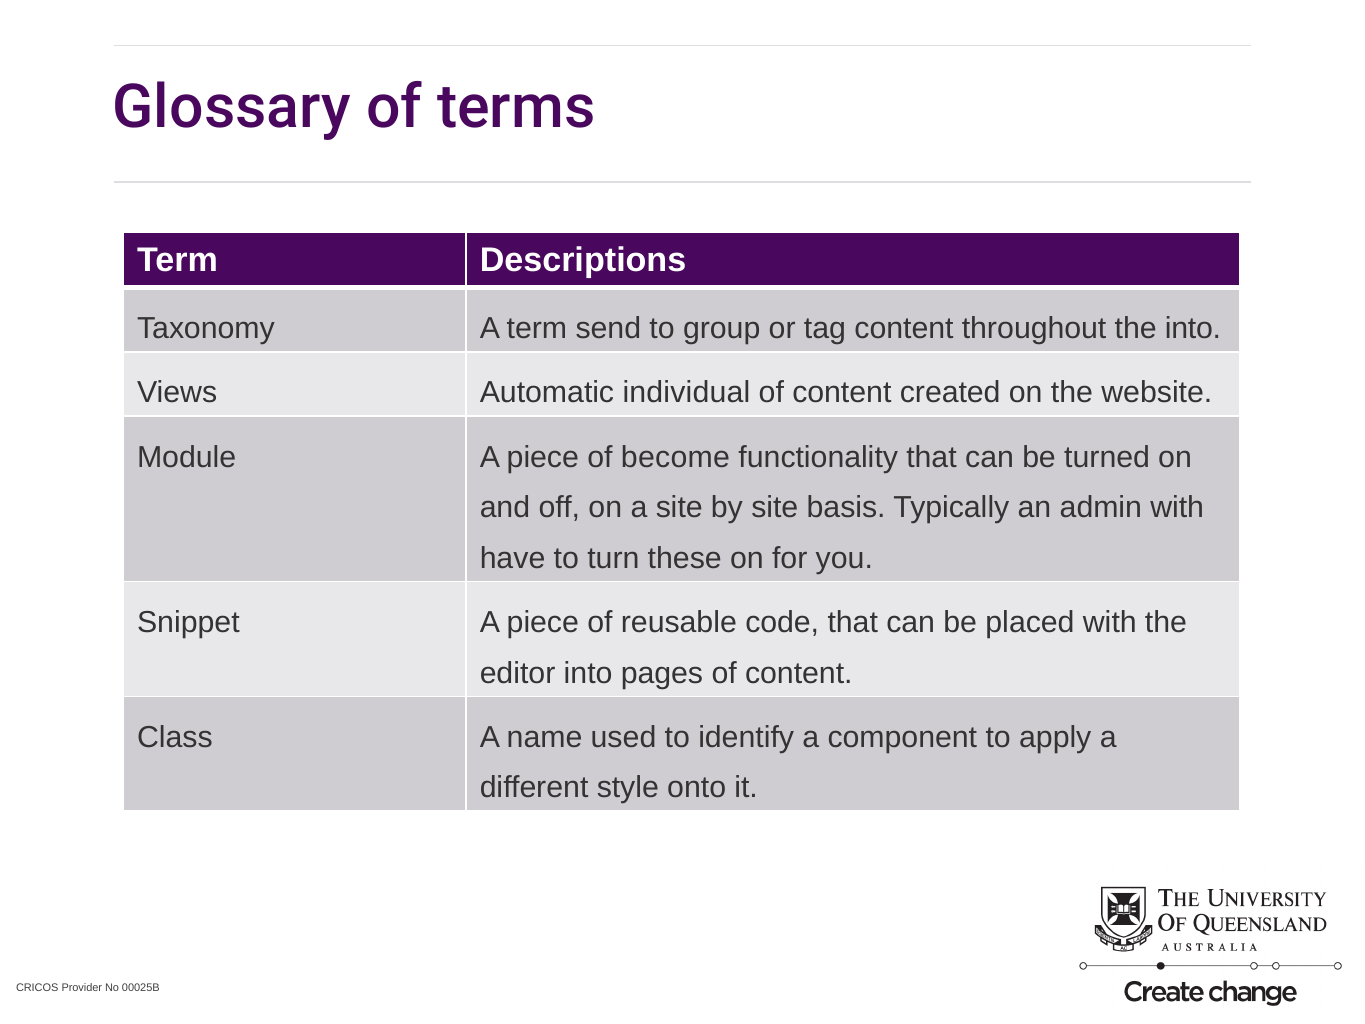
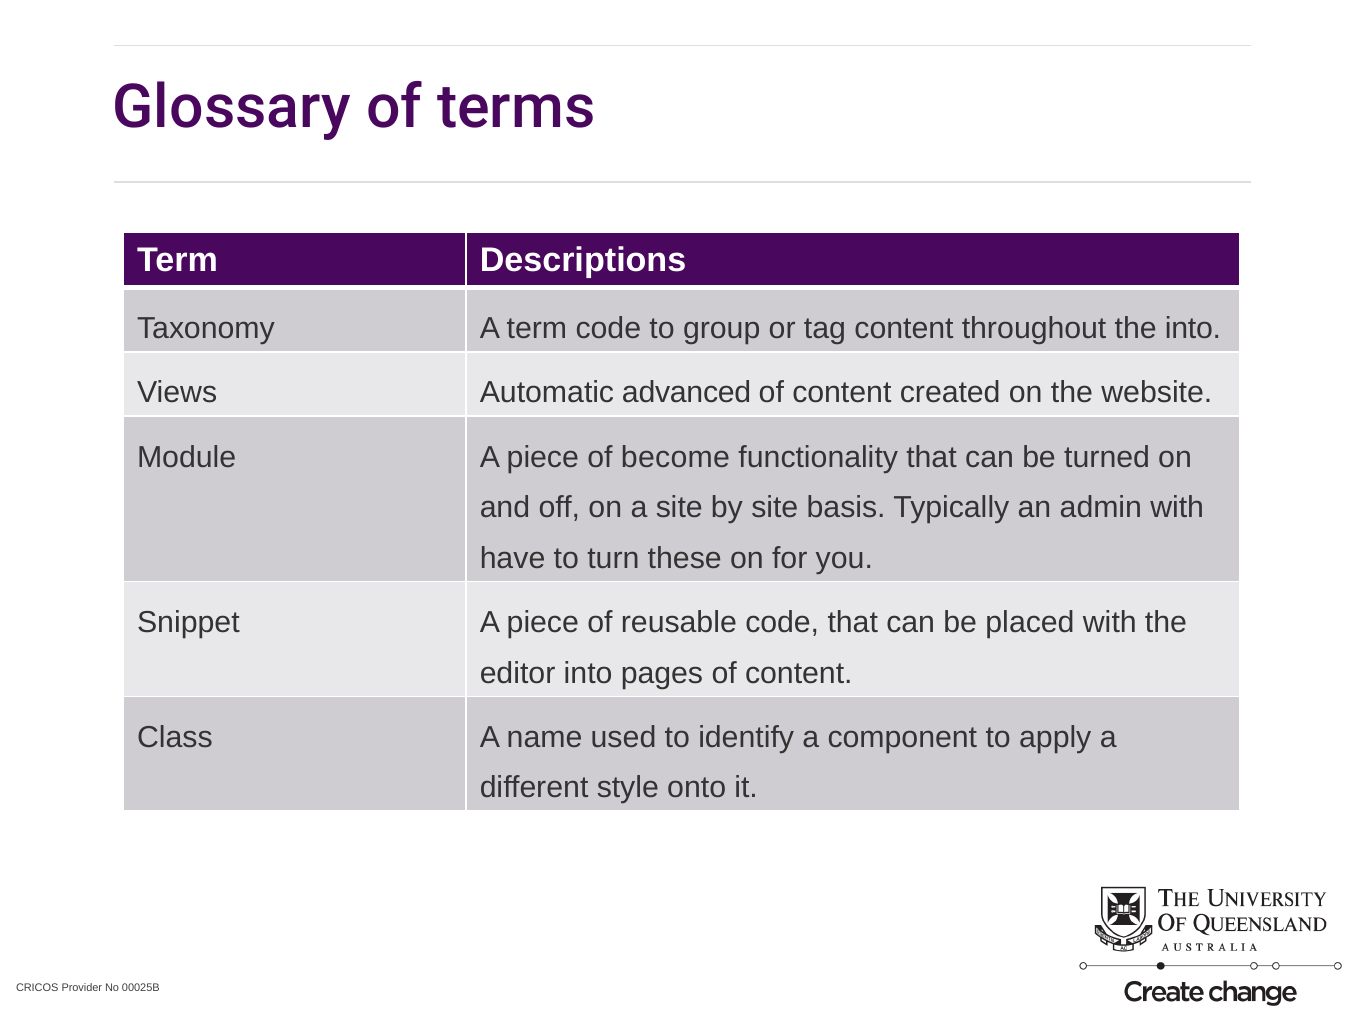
term send: send -> code
individual: individual -> advanced
